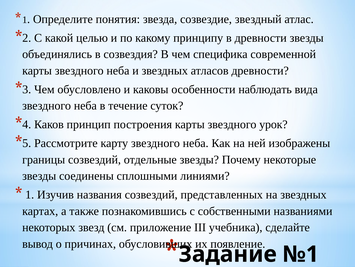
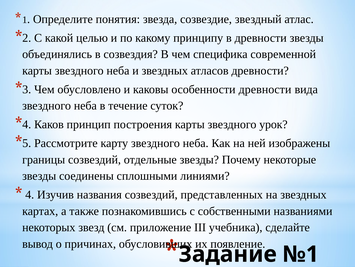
особенности наблюдать: наблюдать -> древности
1 at (30, 194): 1 -> 4
